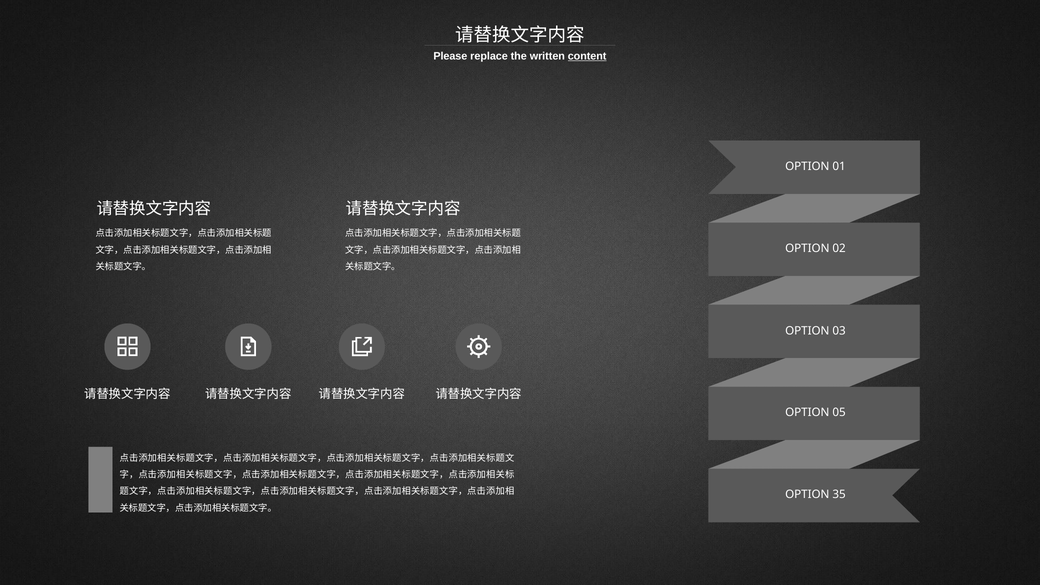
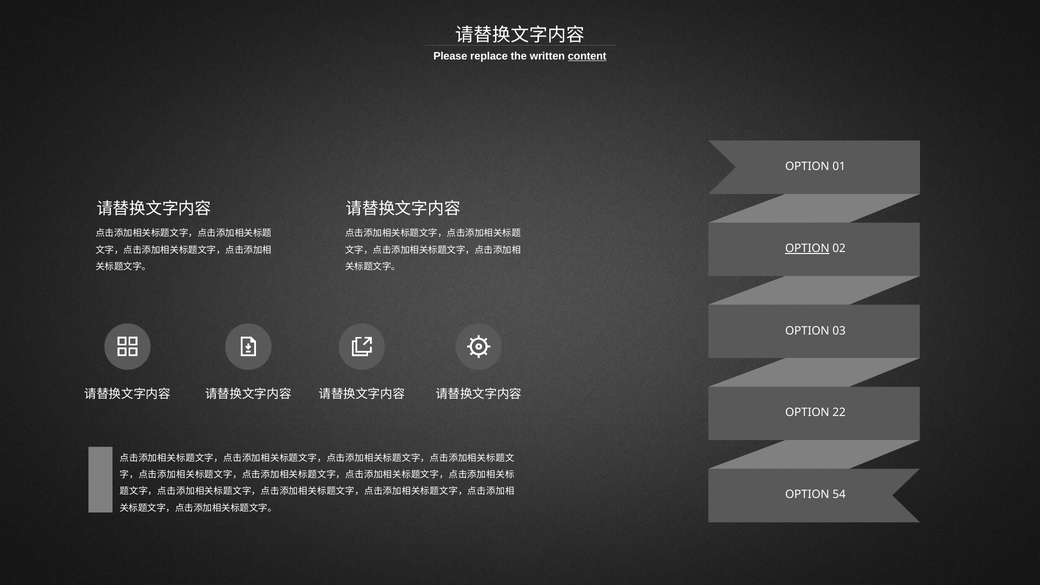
OPTION at (807, 248) underline: none -> present
05: 05 -> 22
35: 35 -> 54
